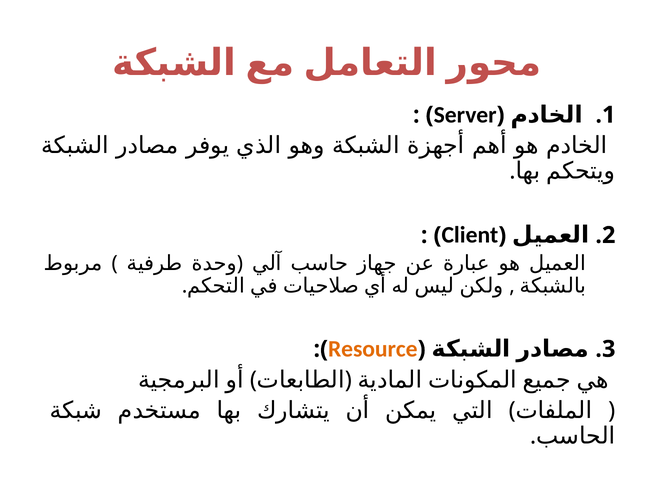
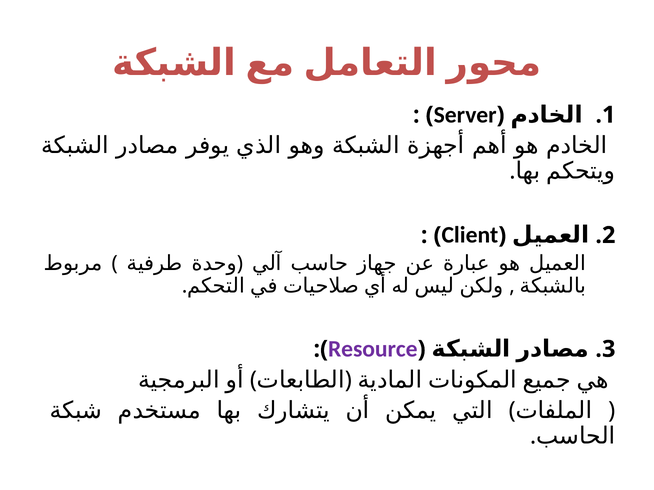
Resource colour: orange -> purple
